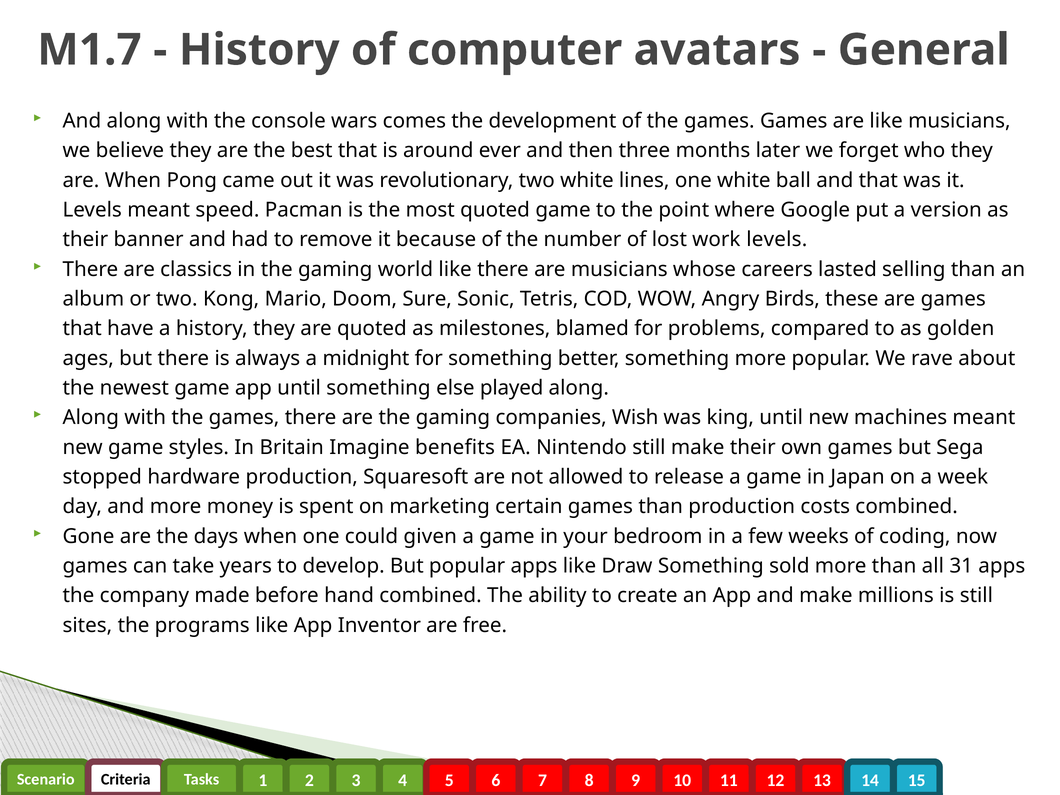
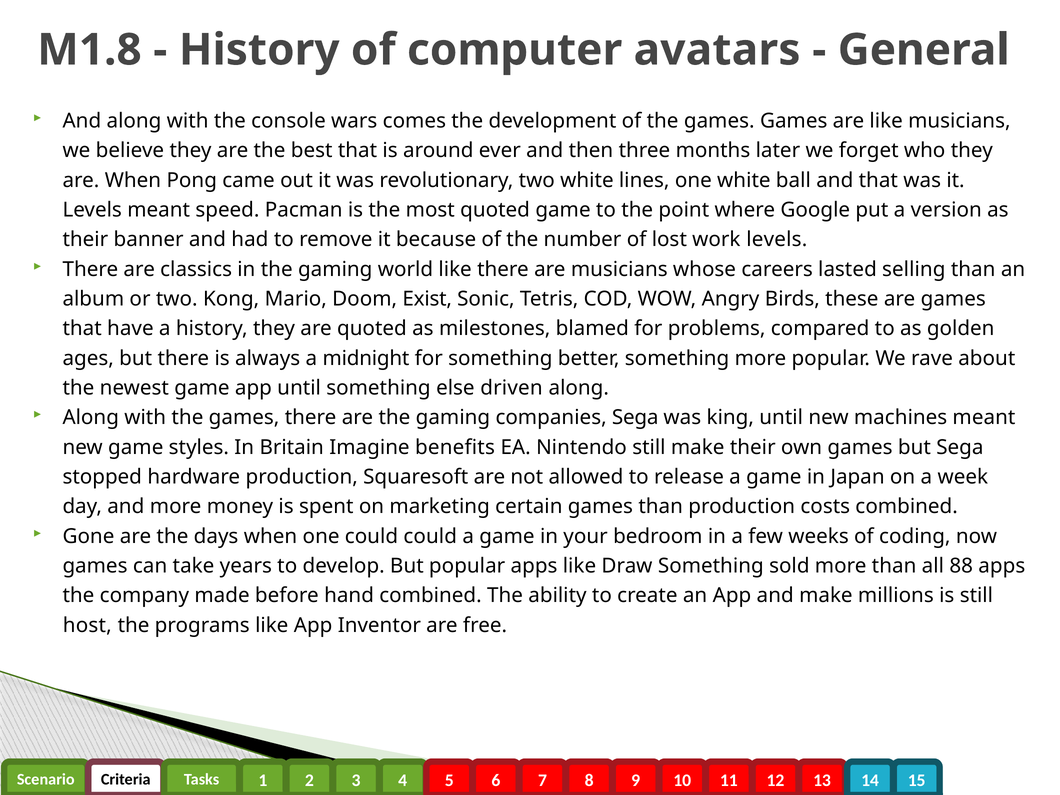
M1.7: M1.7 -> M1.8
Sure: Sure -> Exist
played: played -> driven
companies Wish: Wish -> Sega
could given: given -> could
31: 31 -> 88
sites: sites -> host
